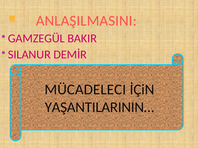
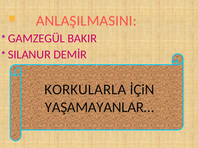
MÜCADELECI: MÜCADELECI -> KORKULARLA
YAŞANTILARININ…: YAŞANTILARININ… -> YAŞAMAYANLAR…
